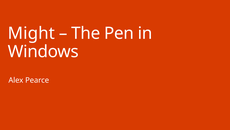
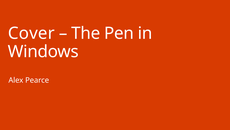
Might: Might -> Cover
